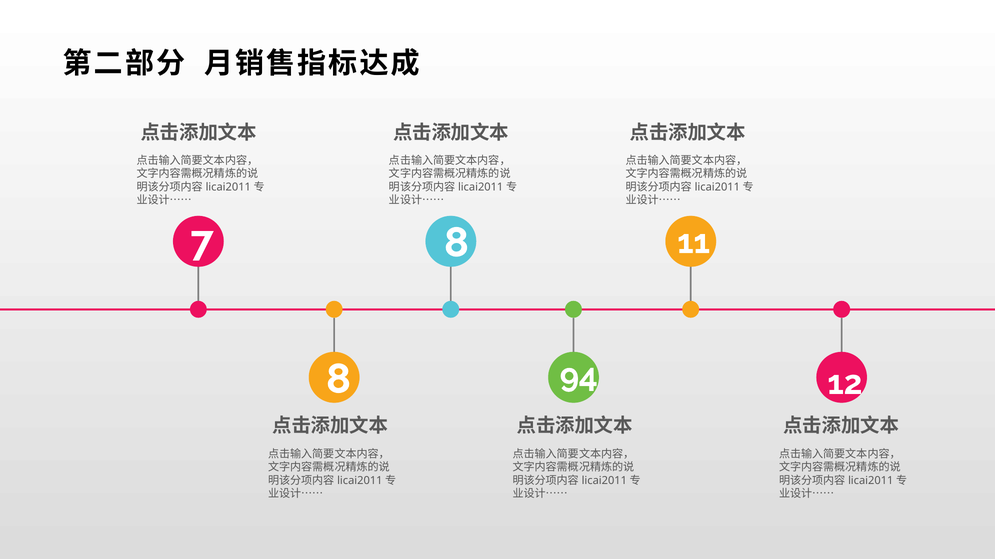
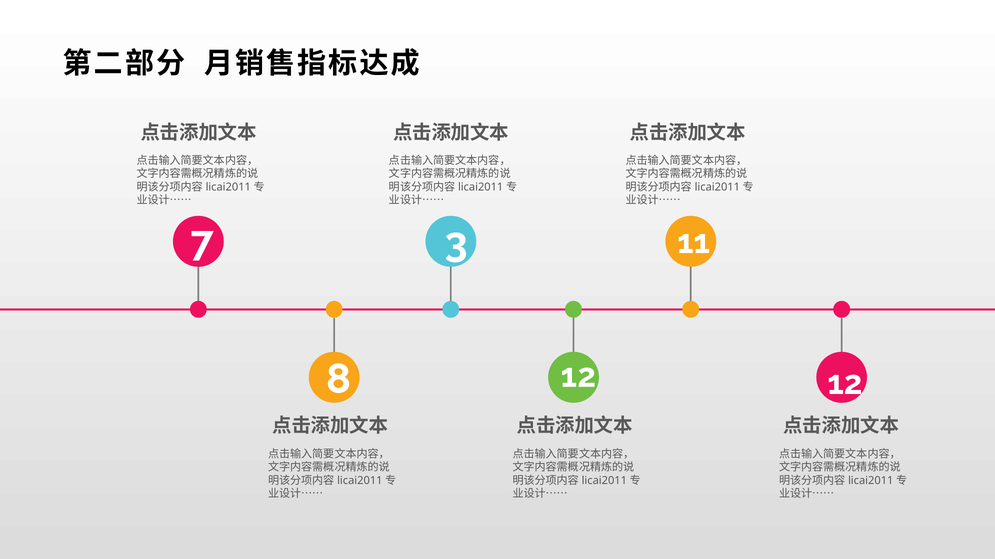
7 8: 8 -> 3
8 94: 94 -> 12
